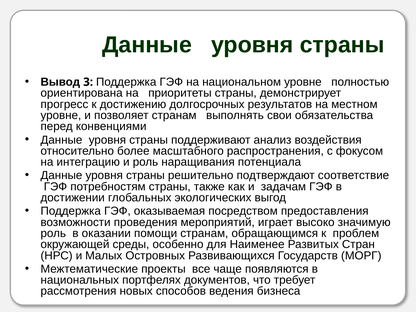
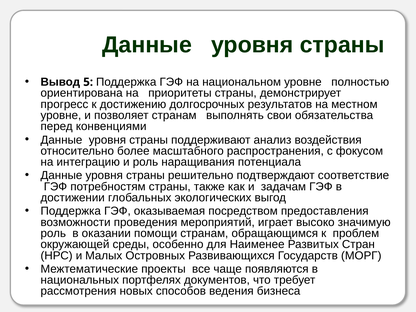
3: 3 -> 5
